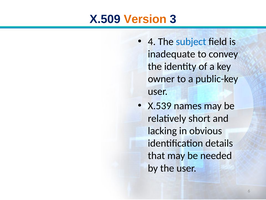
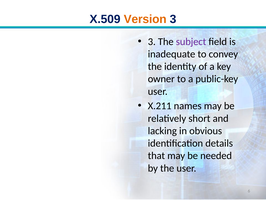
4 at (152, 41): 4 -> 3
subject colour: blue -> purple
X.539: X.539 -> X.211
